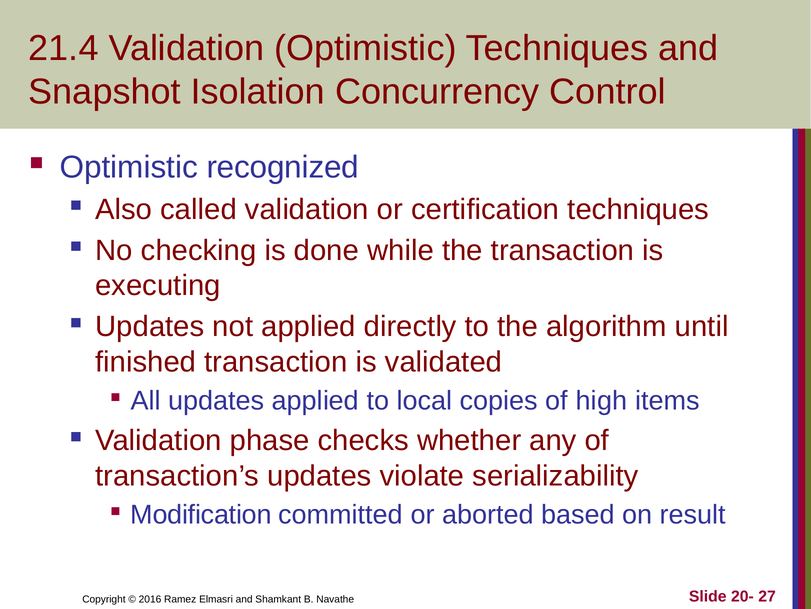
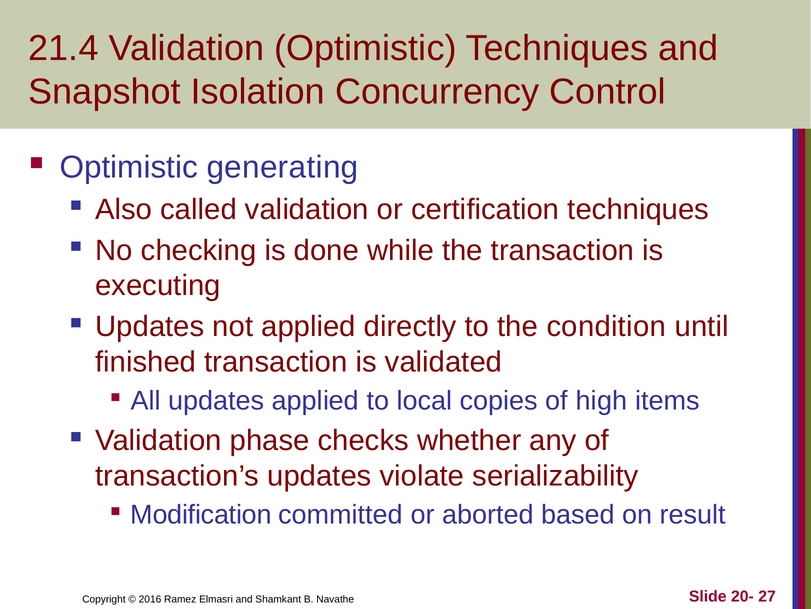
recognized: recognized -> generating
algorithm: algorithm -> condition
